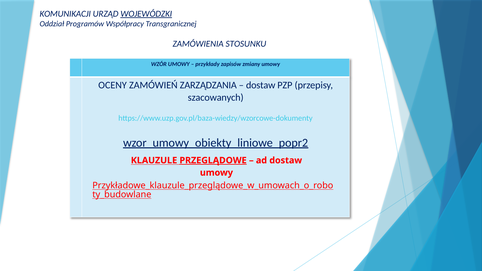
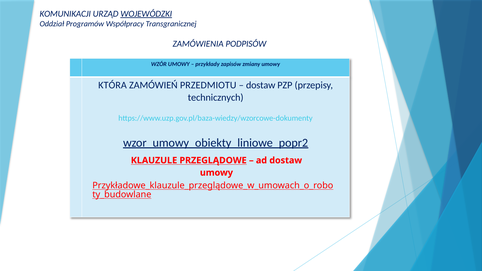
STOSUNKU: STOSUNKU -> PODPISÓW
OCENY: OCENY -> KTÓRA
ZARZĄDZANIA: ZARZĄDZANIA -> PRZEDMIOTU
szacowanych: szacowanych -> technicznych
PRZEGLĄDOWE underline: present -> none
